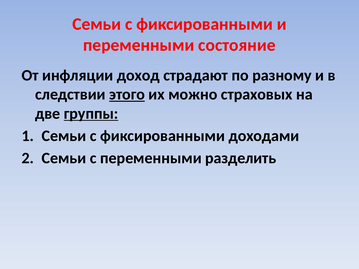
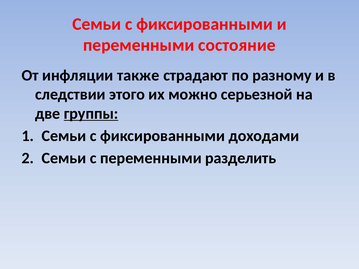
доход: доход -> также
этого underline: present -> none
страховых: страховых -> серьезной
